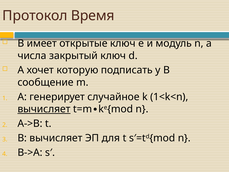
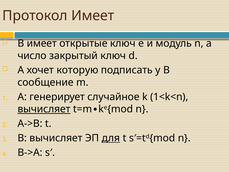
Протокол Время: Время -> Имеет
числа: числа -> число
для underline: none -> present
